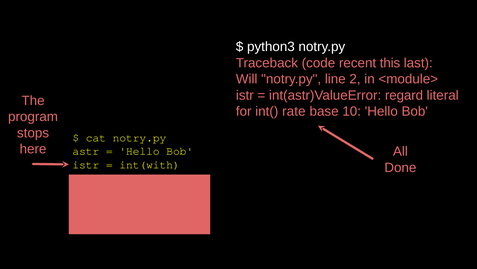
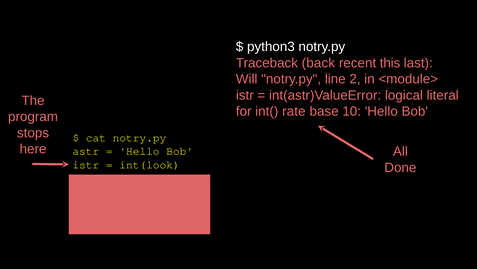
code: code -> back
regard: regard -> logical
int(with: int(with -> int(look
